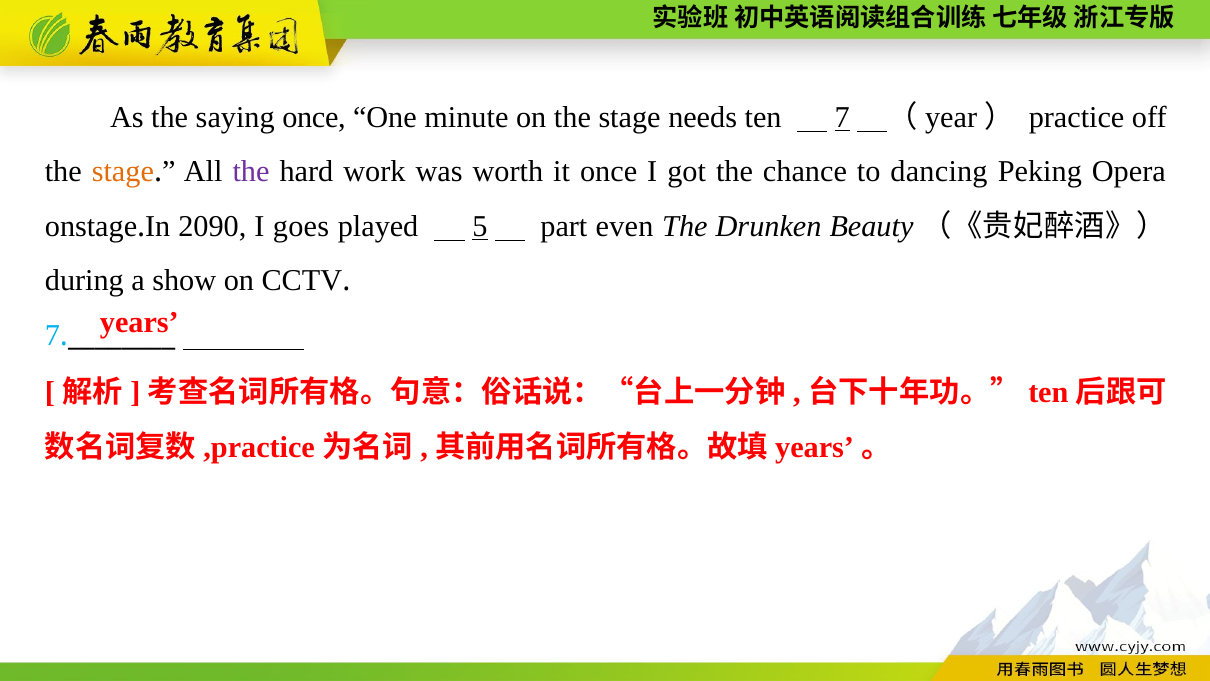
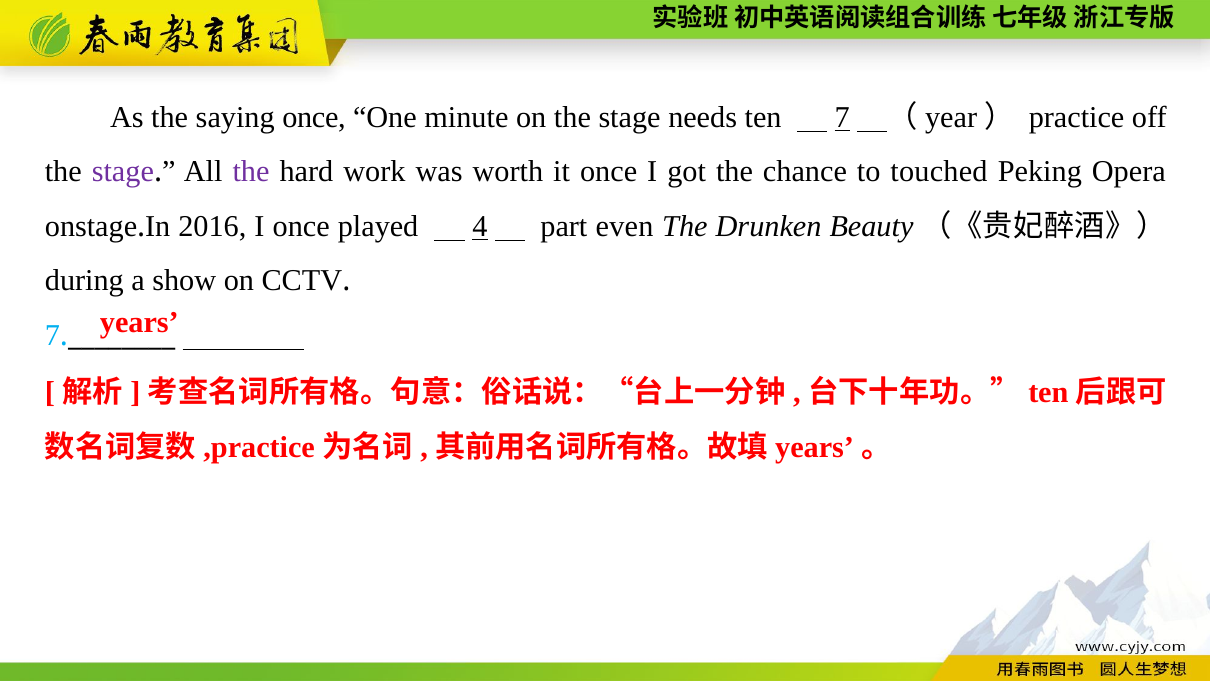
stage at (123, 172) colour: orange -> purple
dancing: dancing -> touched
2090: 2090 -> 2016
I goes: goes -> once
5: 5 -> 4
